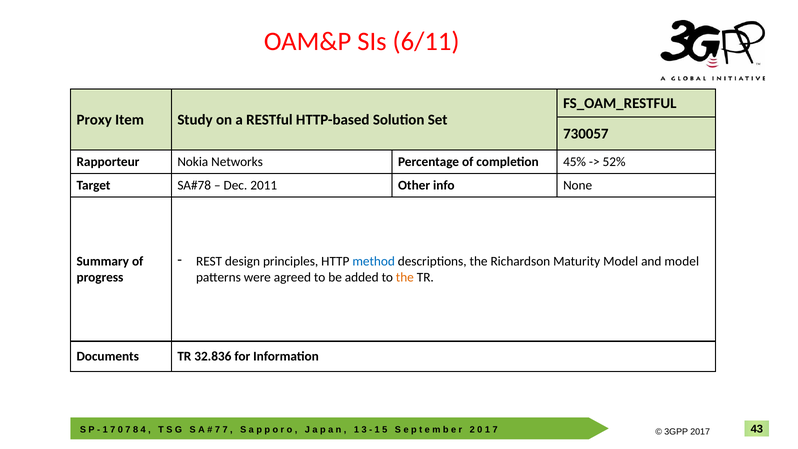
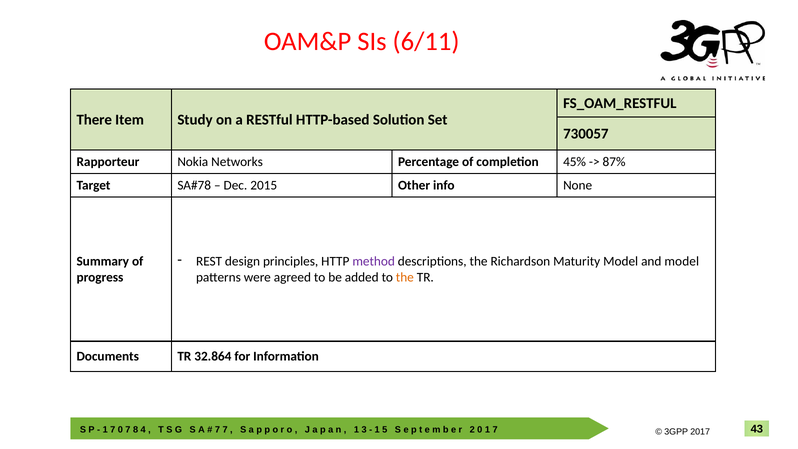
Proxy: Proxy -> There
52%: 52% -> 87%
2011: 2011 -> 2015
method colour: blue -> purple
32.836: 32.836 -> 32.864
